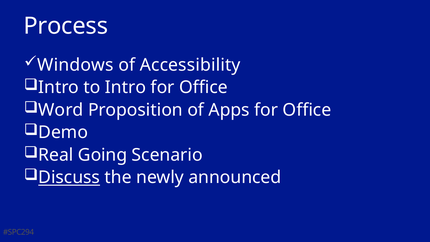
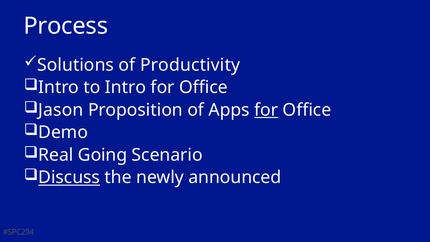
Windows: Windows -> Solutions
Accessibility: Accessibility -> Productivity
Word: Word -> Jason
for at (266, 110) underline: none -> present
